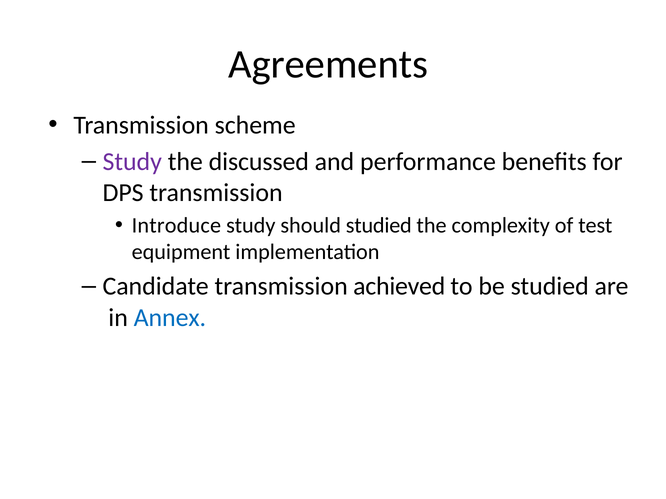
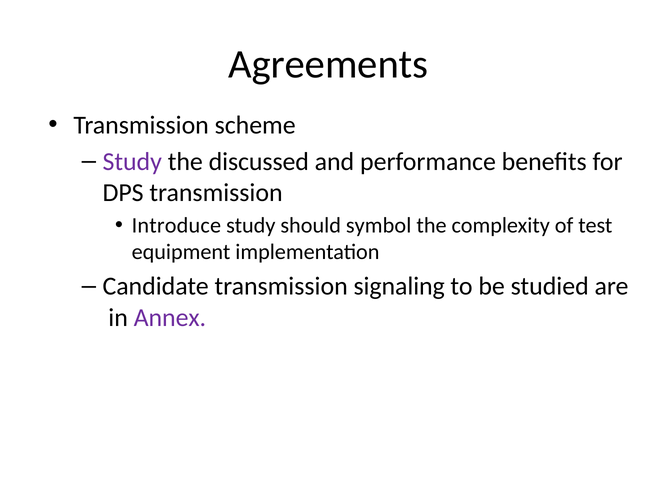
should studied: studied -> symbol
achieved: achieved -> signaling
Annex colour: blue -> purple
